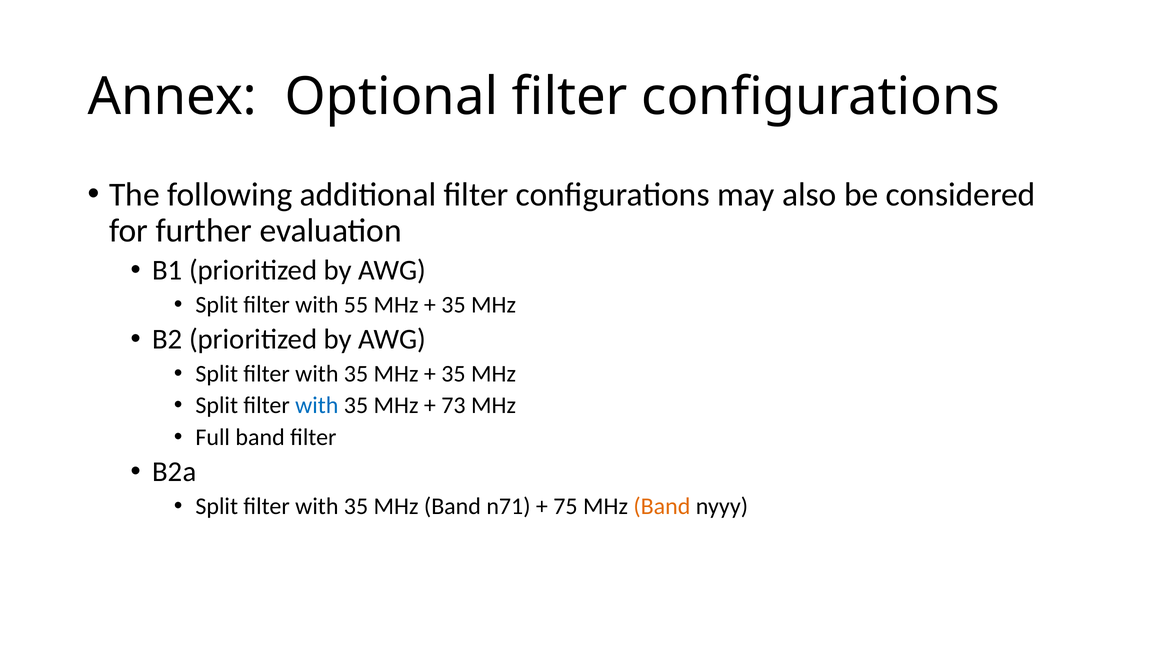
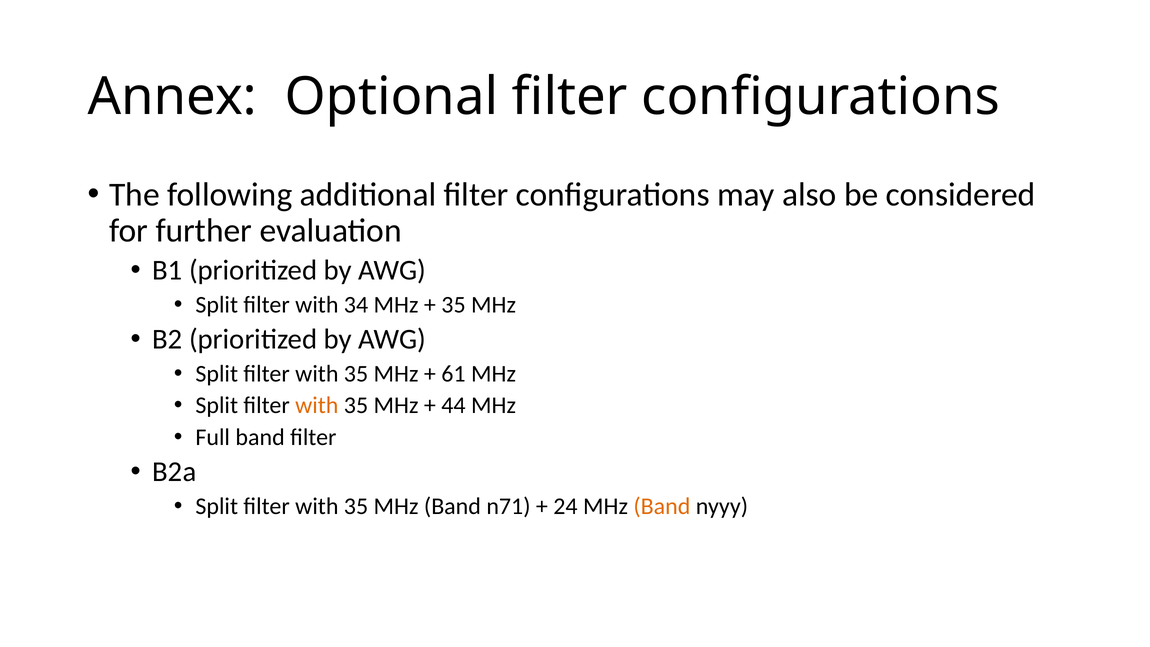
55: 55 -> 34
35 at (453, 374): 35 -> 61
with at (317, 405) colour: blue -> orange
73: 73 -> 44
75: 75 -> 24
